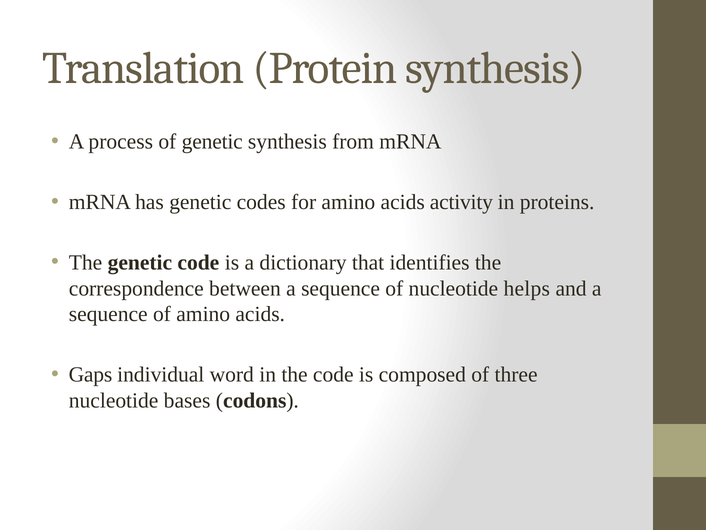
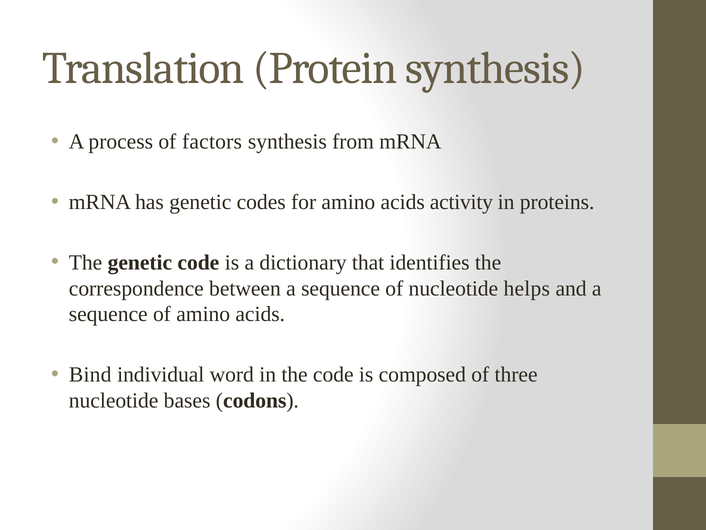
of genetic: genetic -> factors
Gaps: Gaps -> Bind
